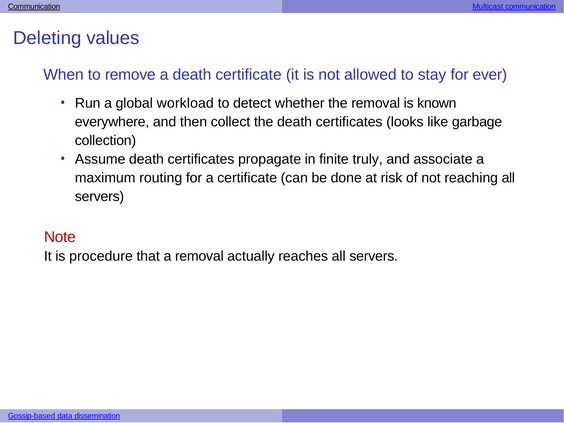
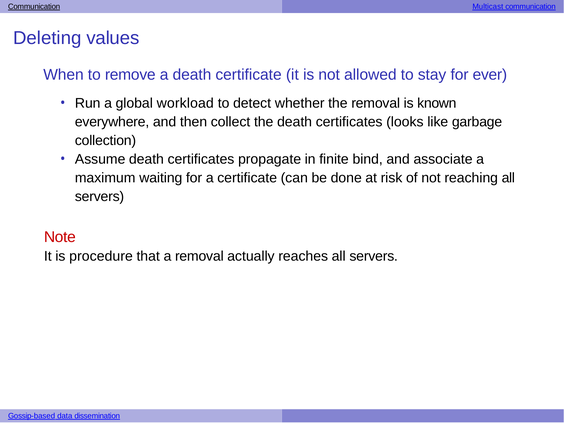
truly: truly -> bind
routing: routing -> waiting
